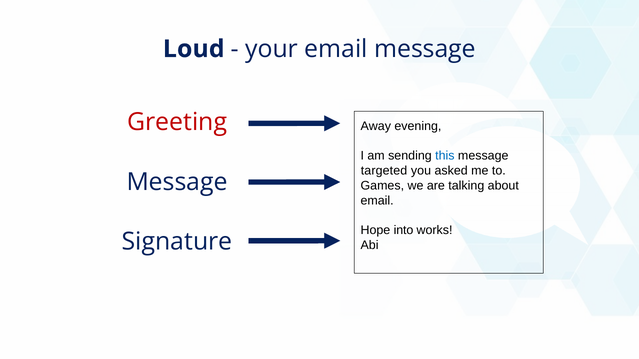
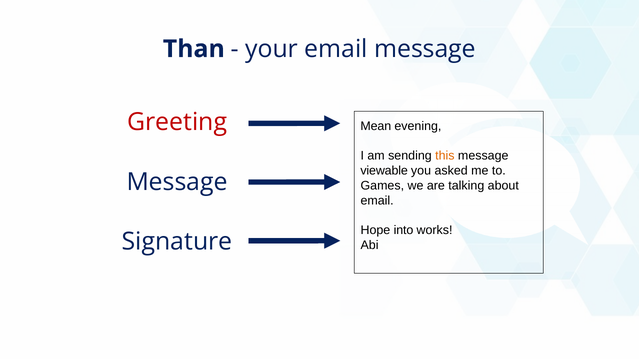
Loud: Loud -> Than
Away: Away -> Mean
this colour: blue -> orange
targeted: targeted -> viewable
